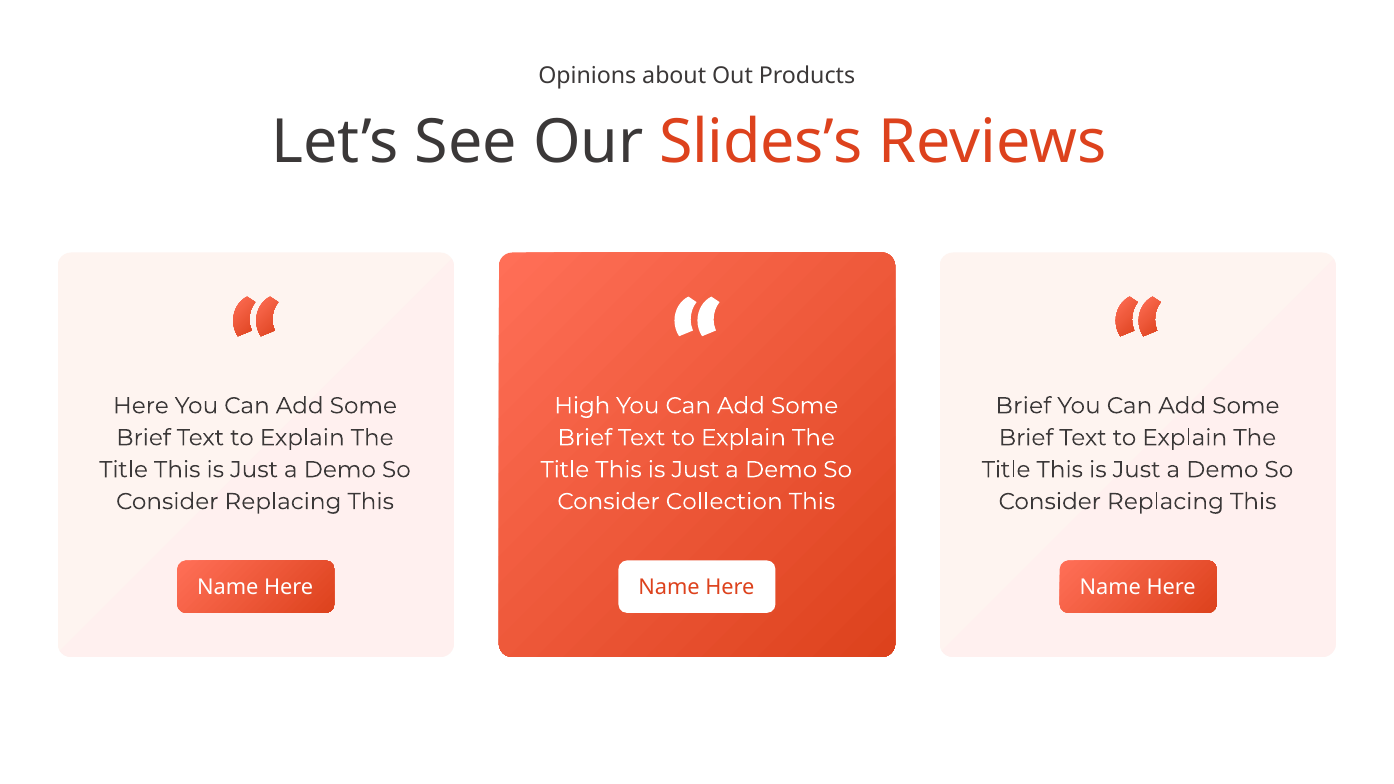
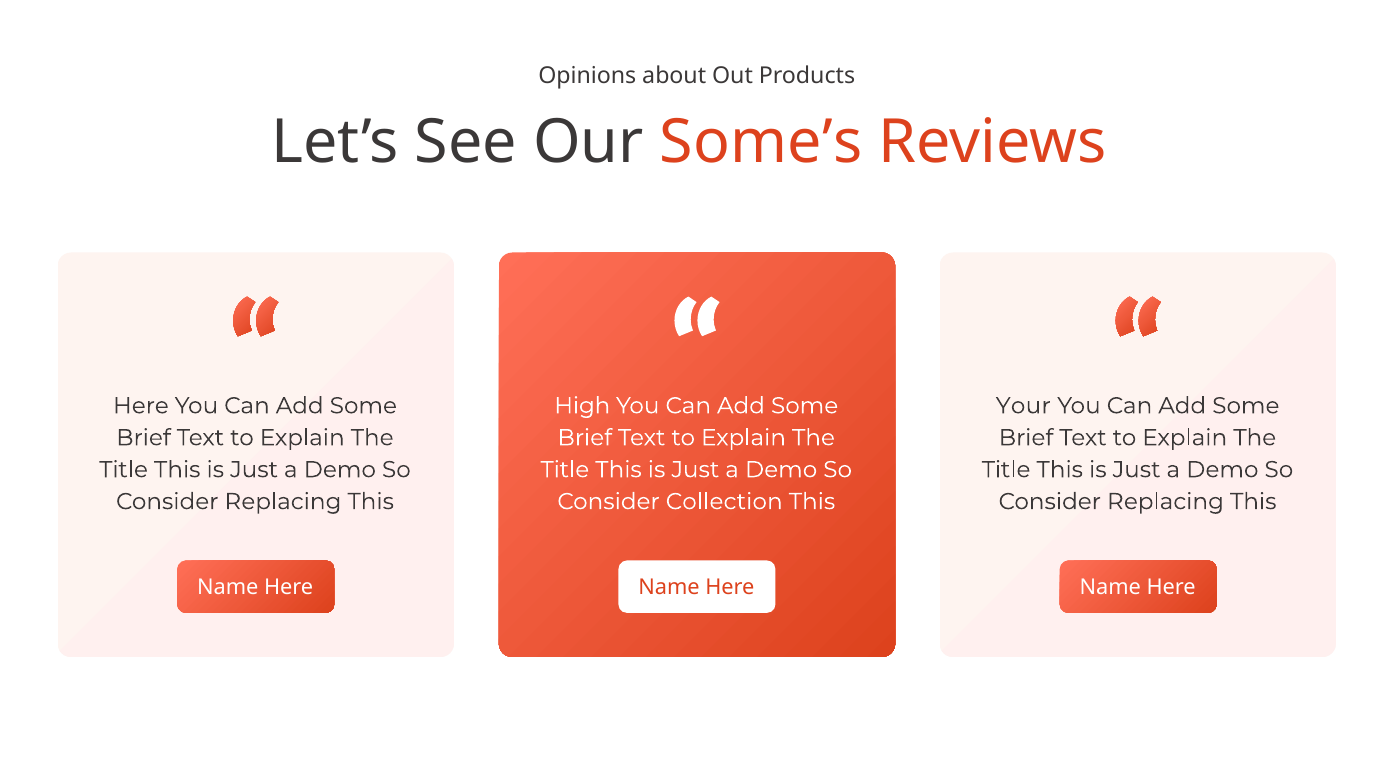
Slides’s: Slides’s -> Some’s
Brief at (1023, 406): Brief -> Your
